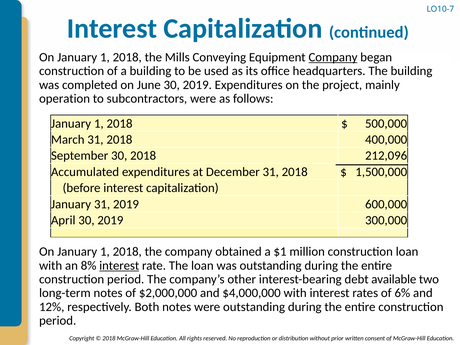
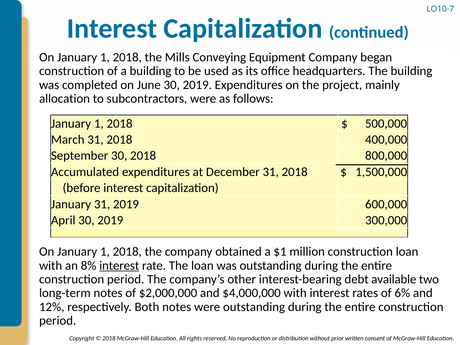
Company at (333, 57) underline: present -> none
operation: operation -> allocation
212,096: 212,096 -> 800,000
